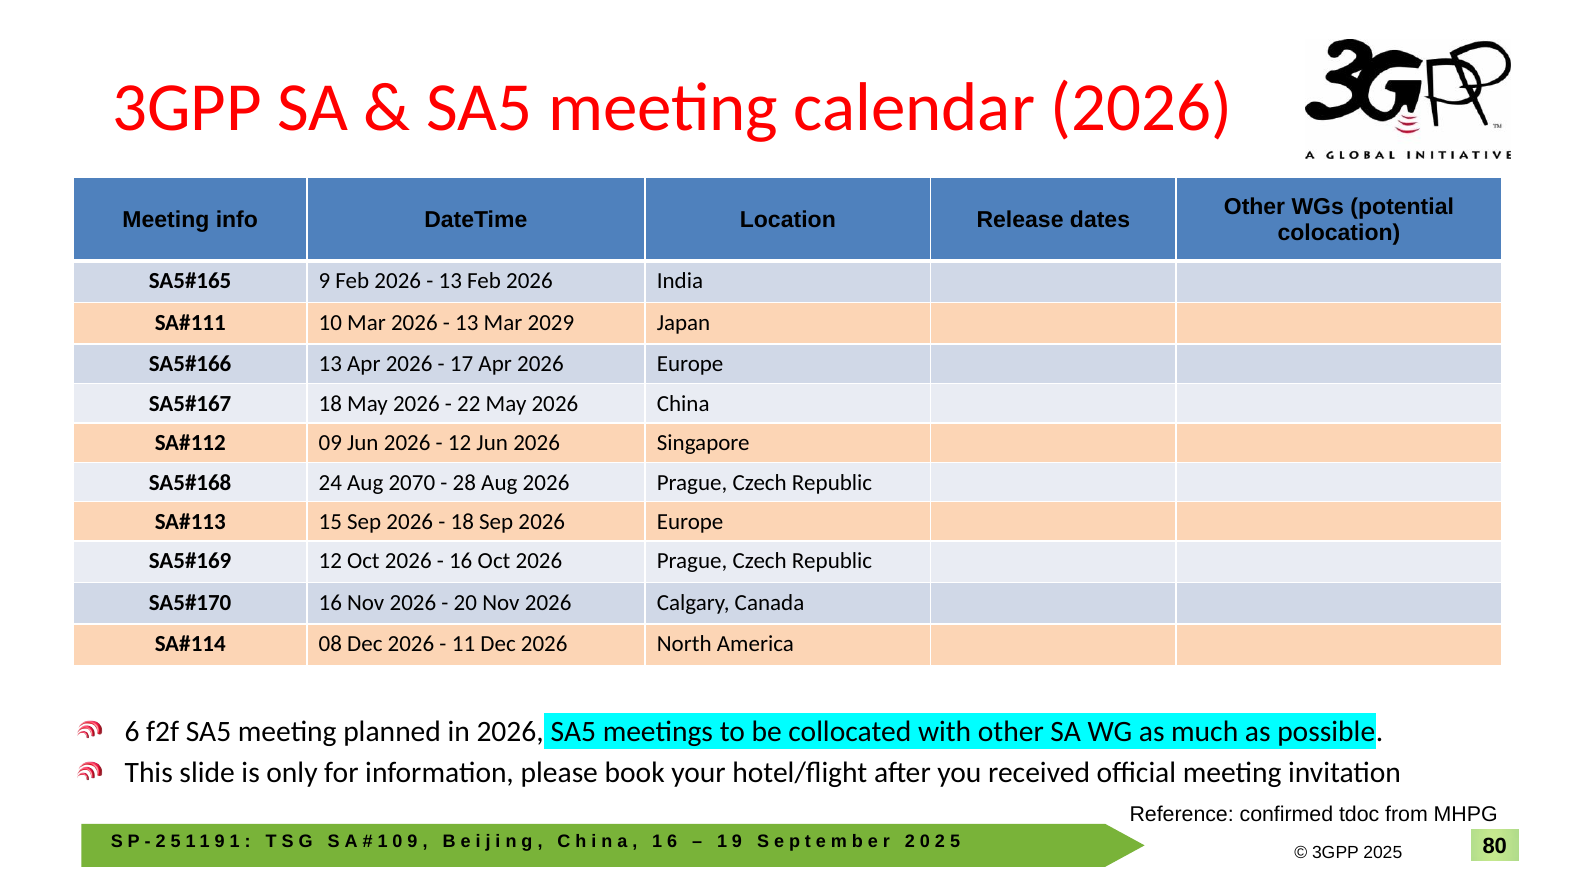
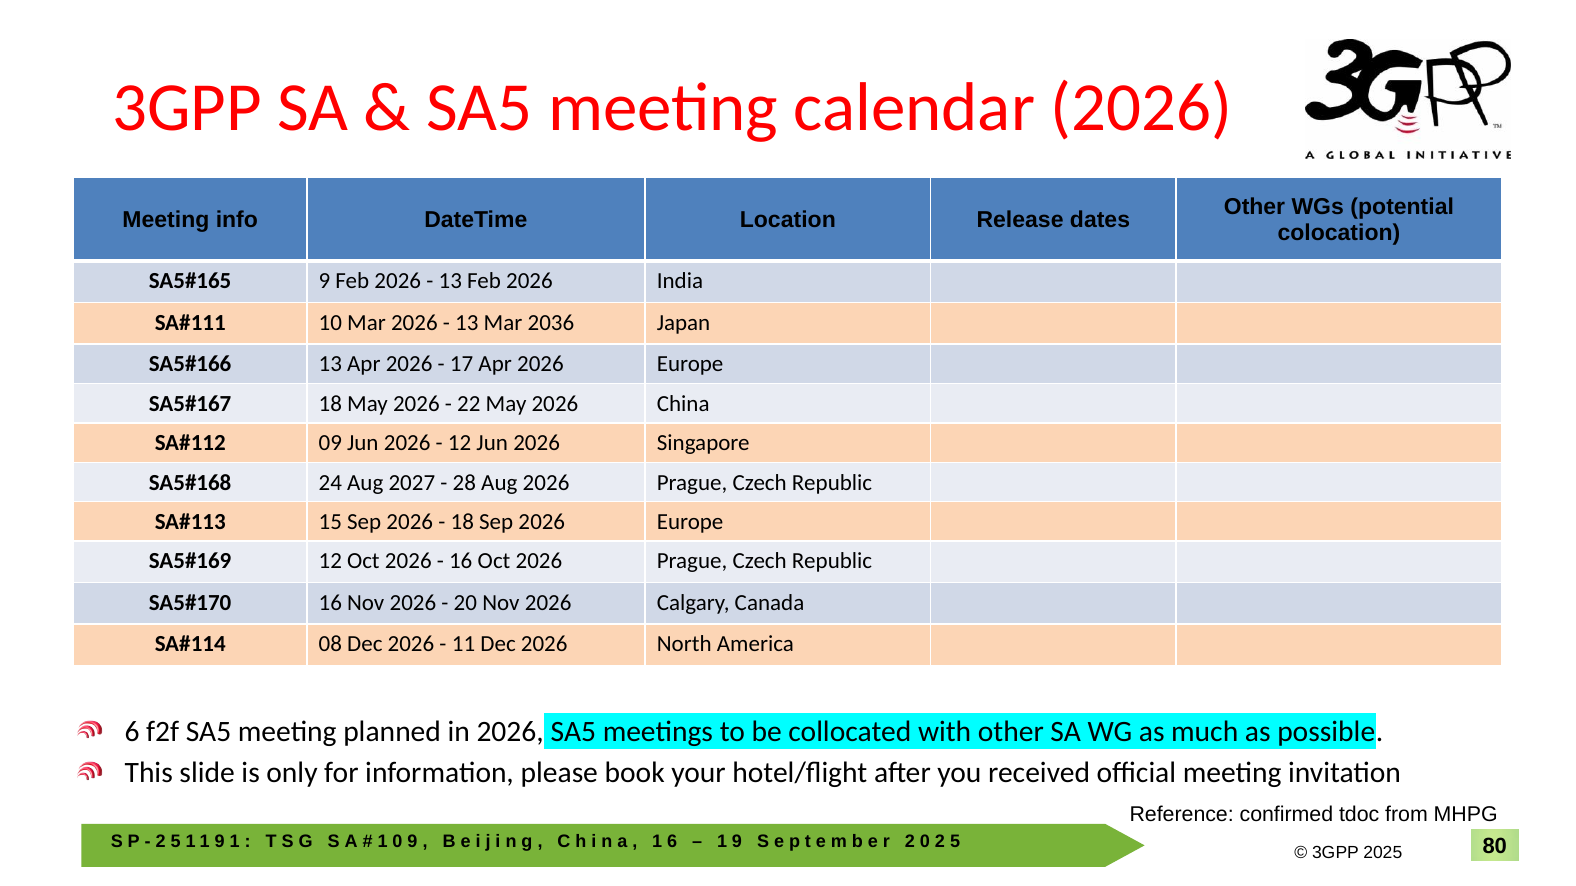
2029: 2029 -> 2036
2070: 2070 -> 2027
